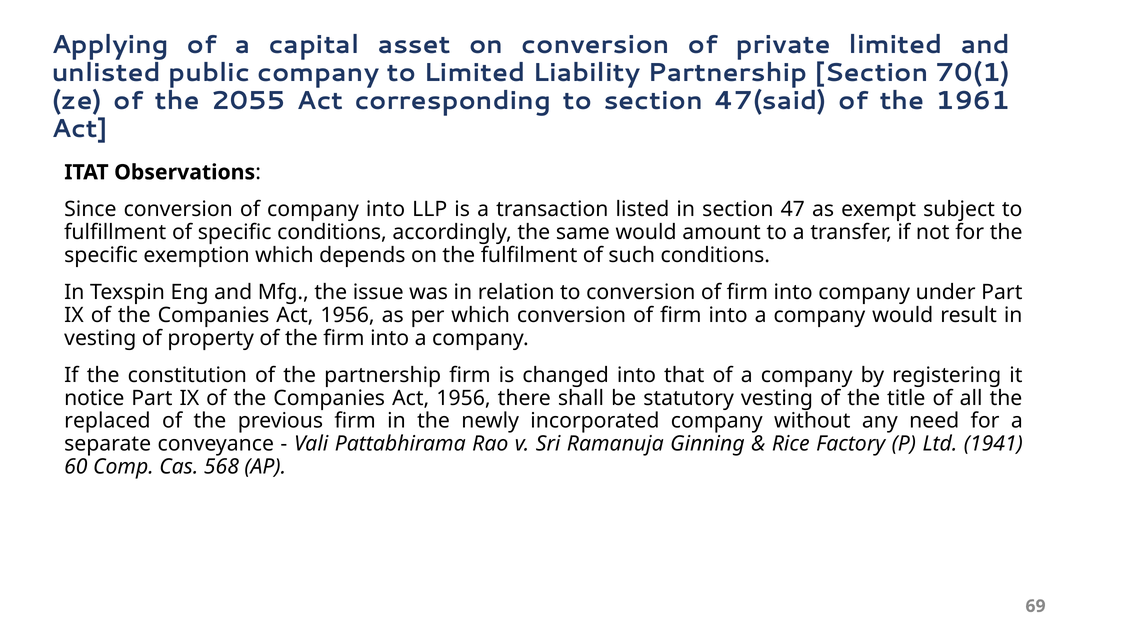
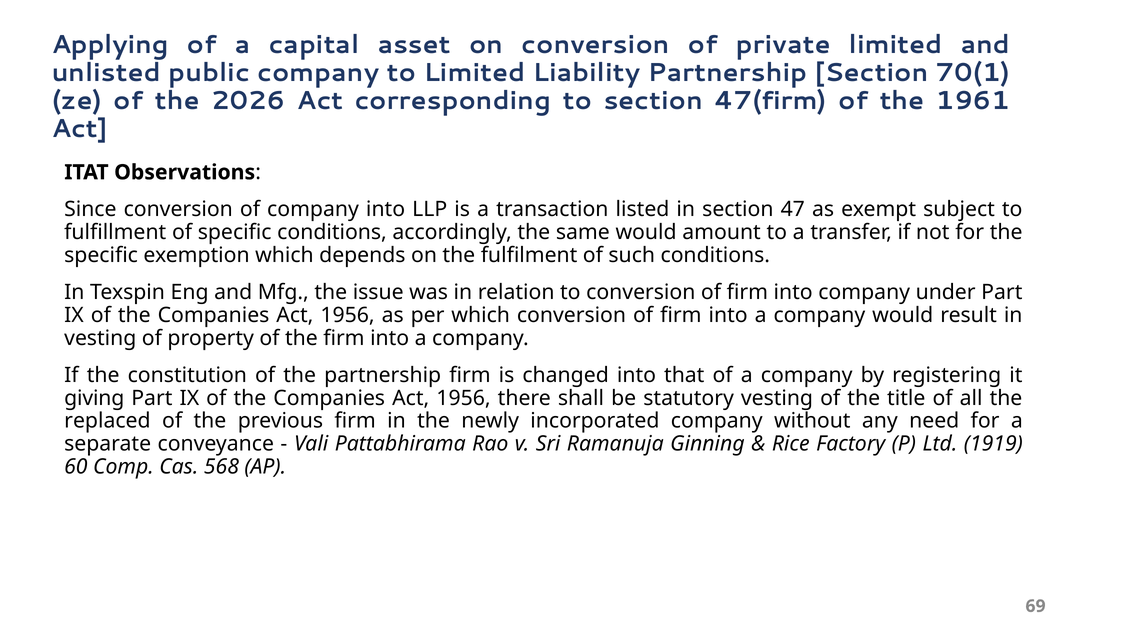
2055: 2055 -> 2026
47(said: 47(said -> 47(firm
notice: notice -> giving
1941: 1941 -> 1919
